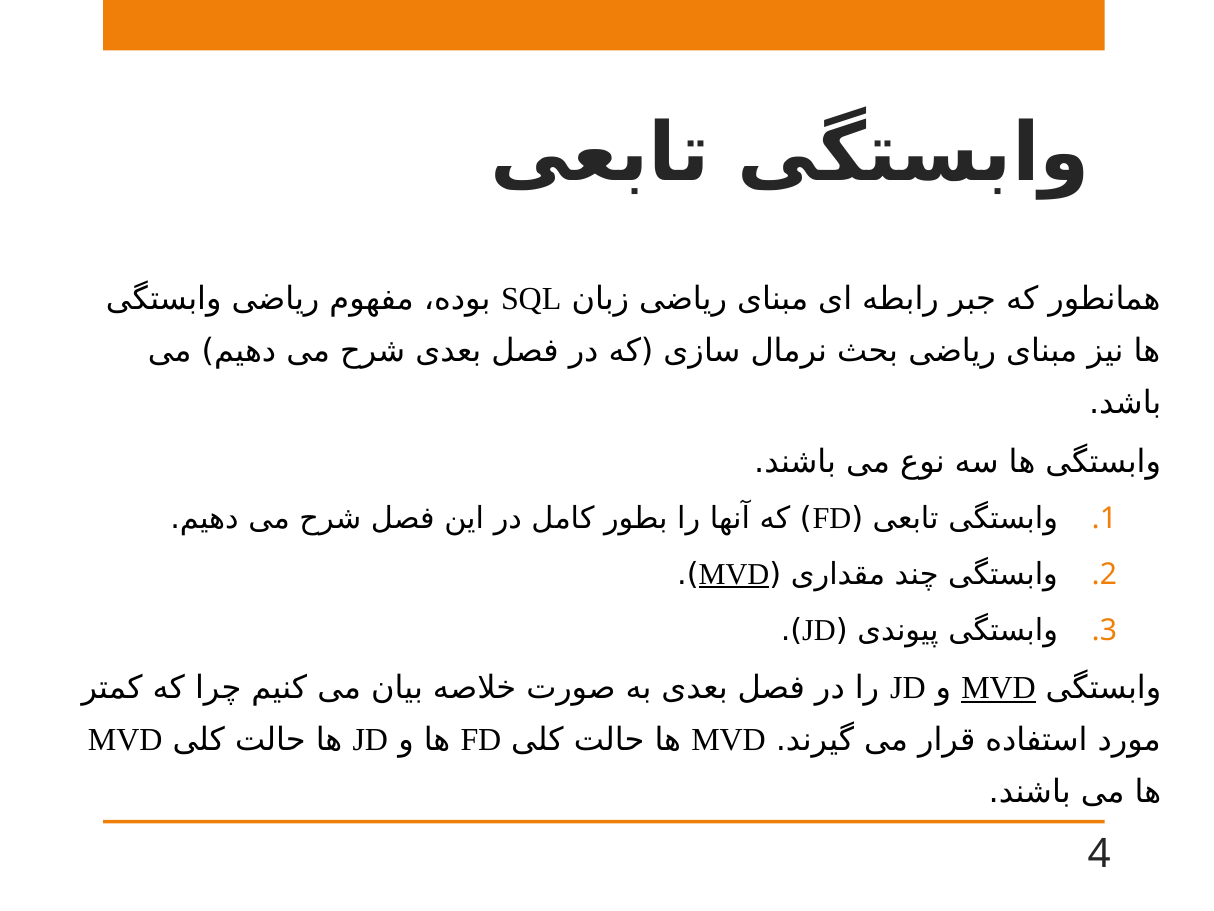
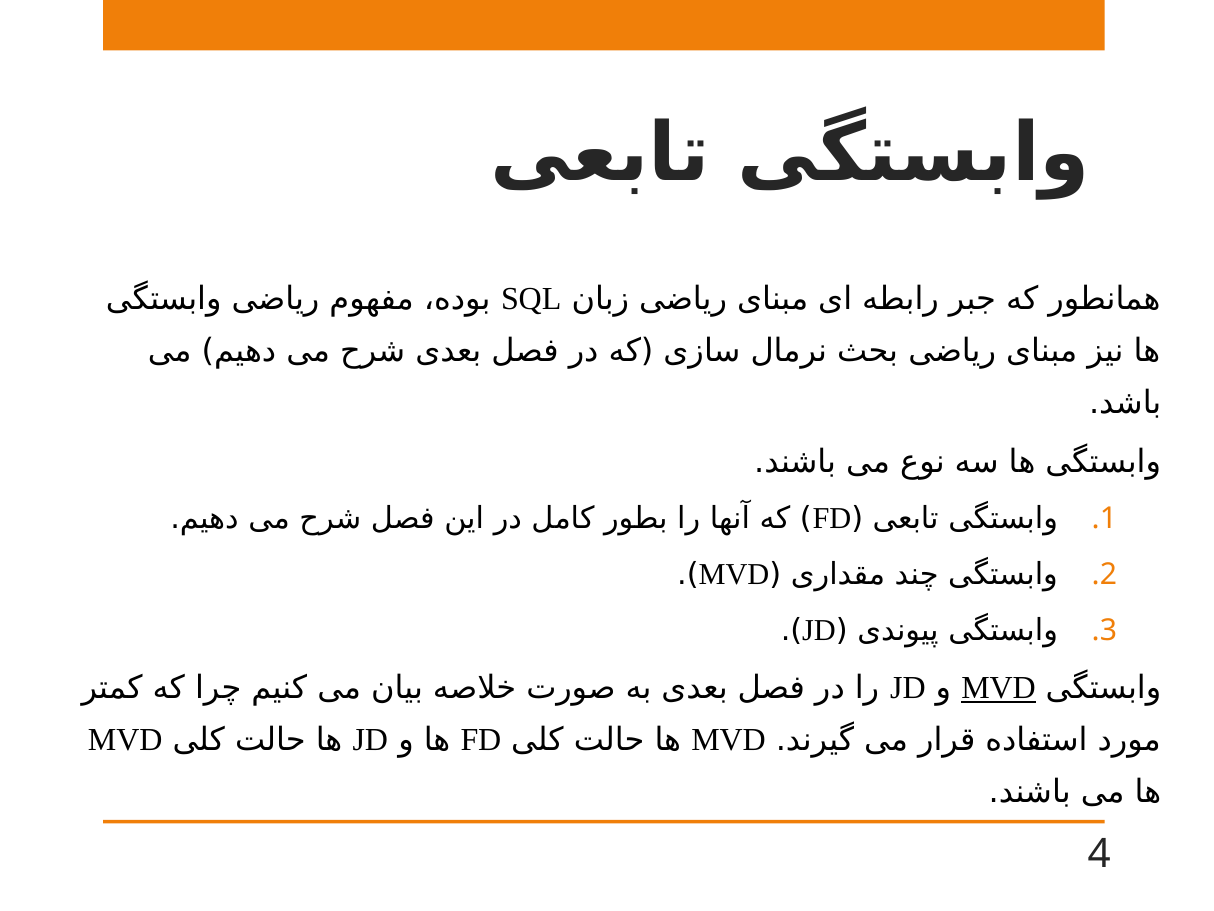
MVD at (734, 574) underline: present -> none
